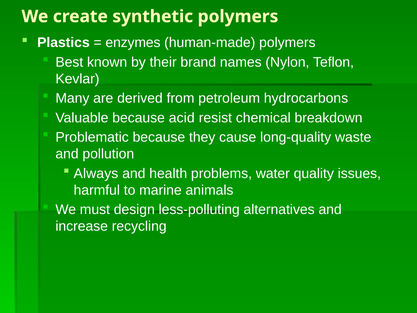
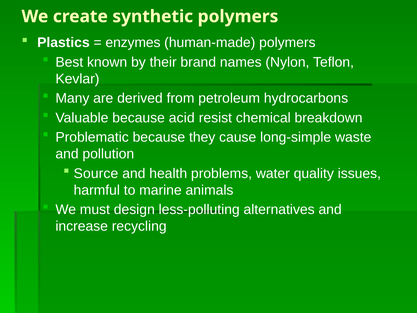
long-quality: long-quality -> long-simple
Always: Always -> Source
